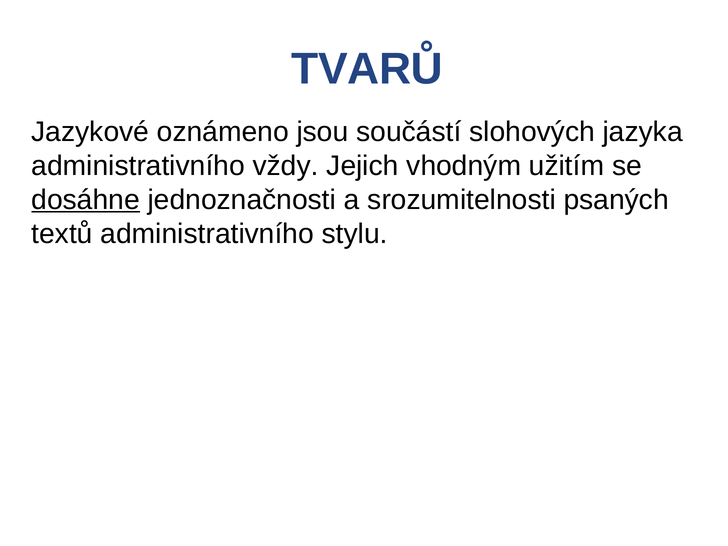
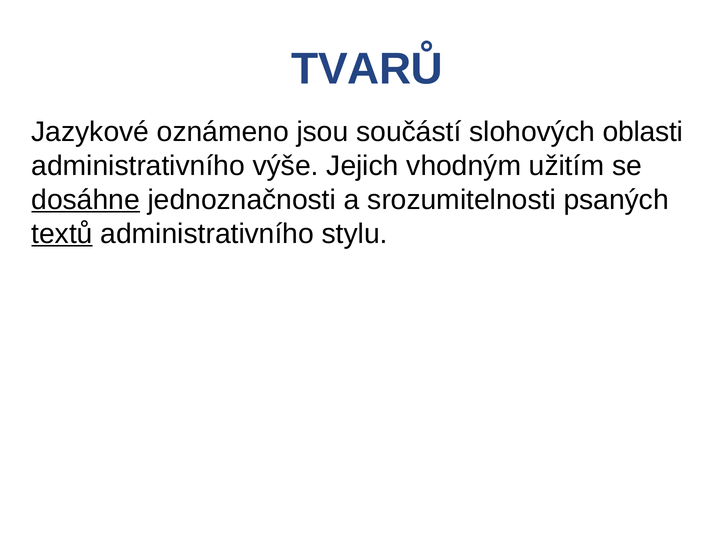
jazyka: jazyka -> oblasti
vždy: vždy -> výše
textů underline: none -> present
